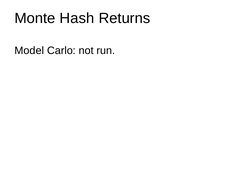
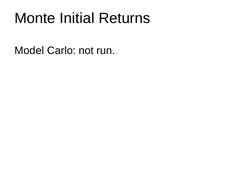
Hash: Hash -> Initial
